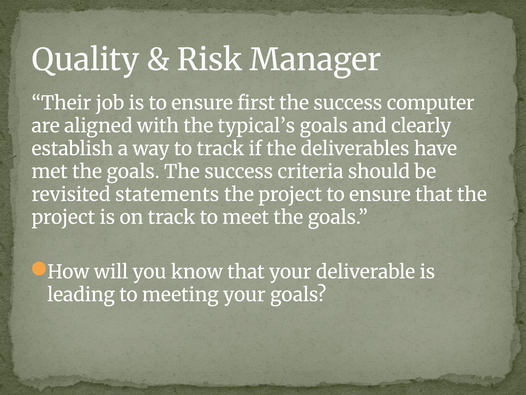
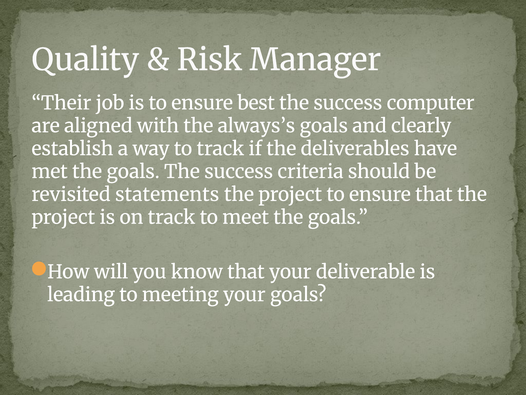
first: first -> best
typical’s: typical’s -> always’s
